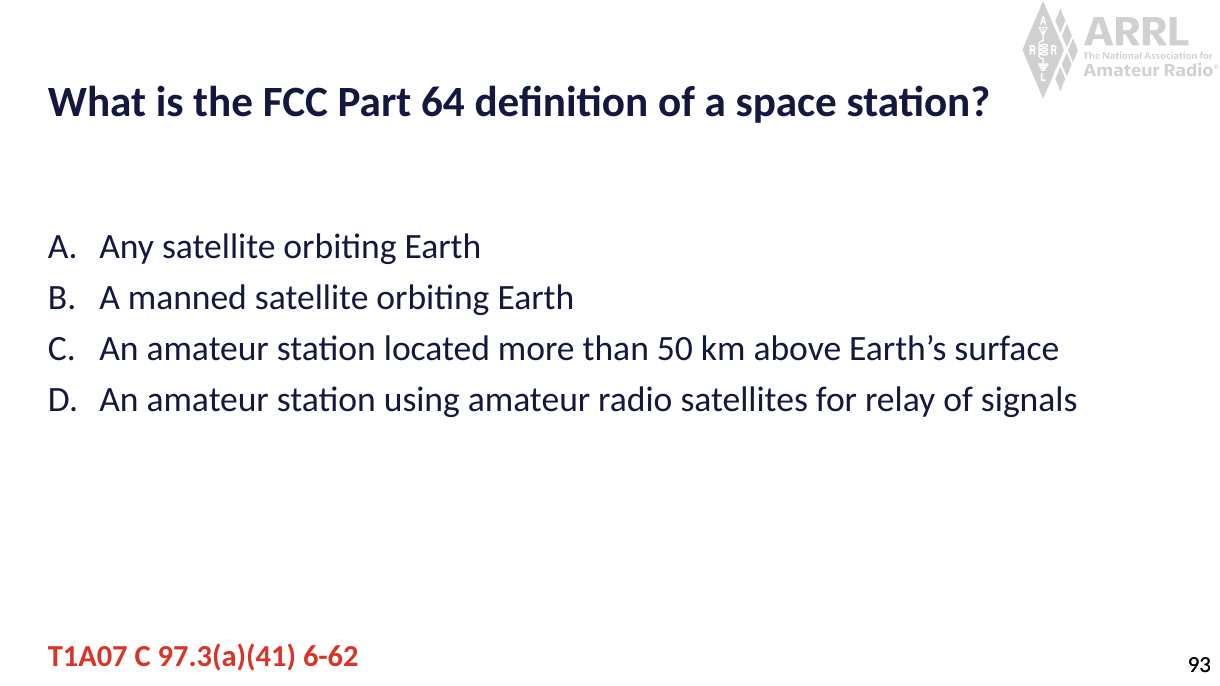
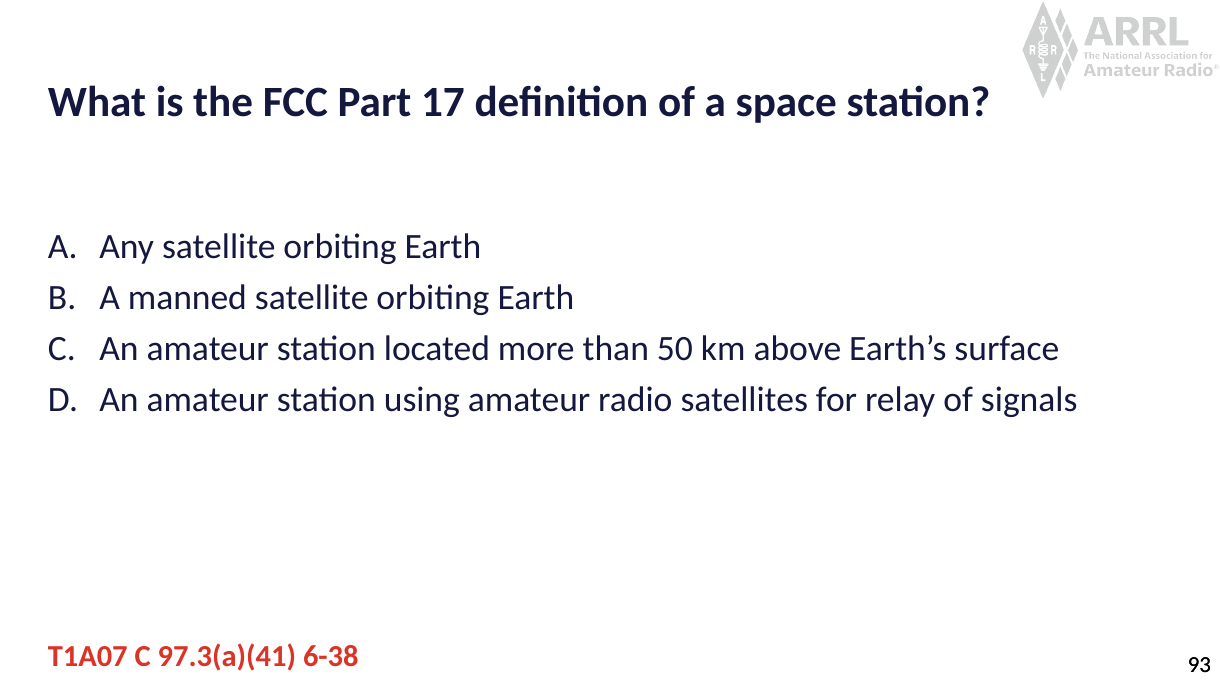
64: 64 -> 17
6-62: 6-62 -> 6-38
